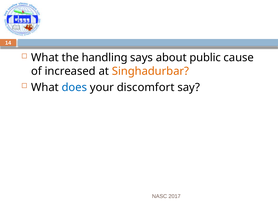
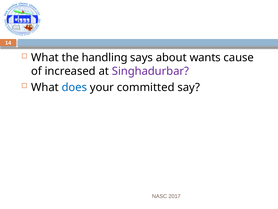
public: public -> wants
Singhadurbar colour: orange -> purple
discomfort: discomfort -> committed
